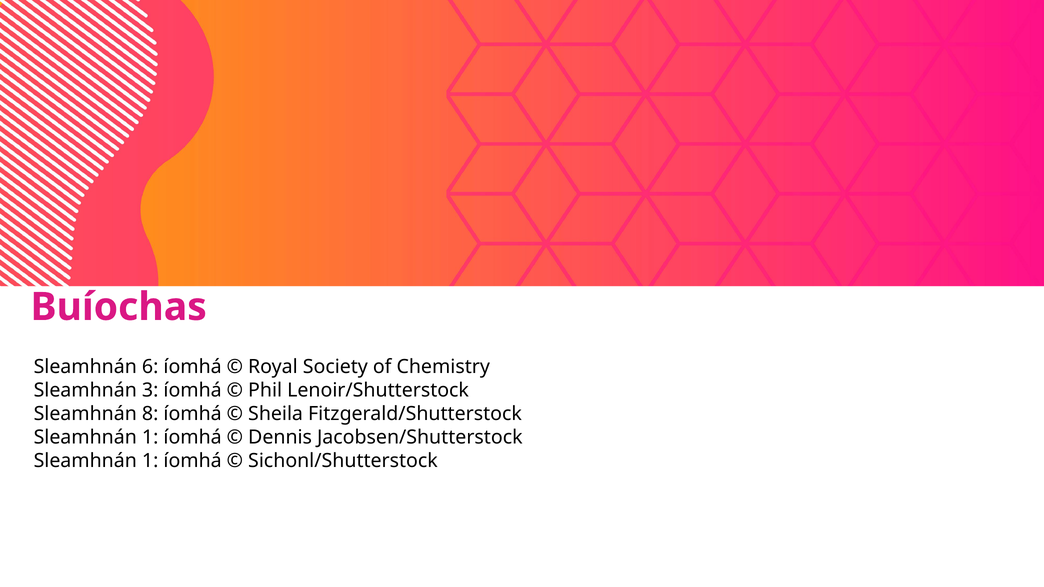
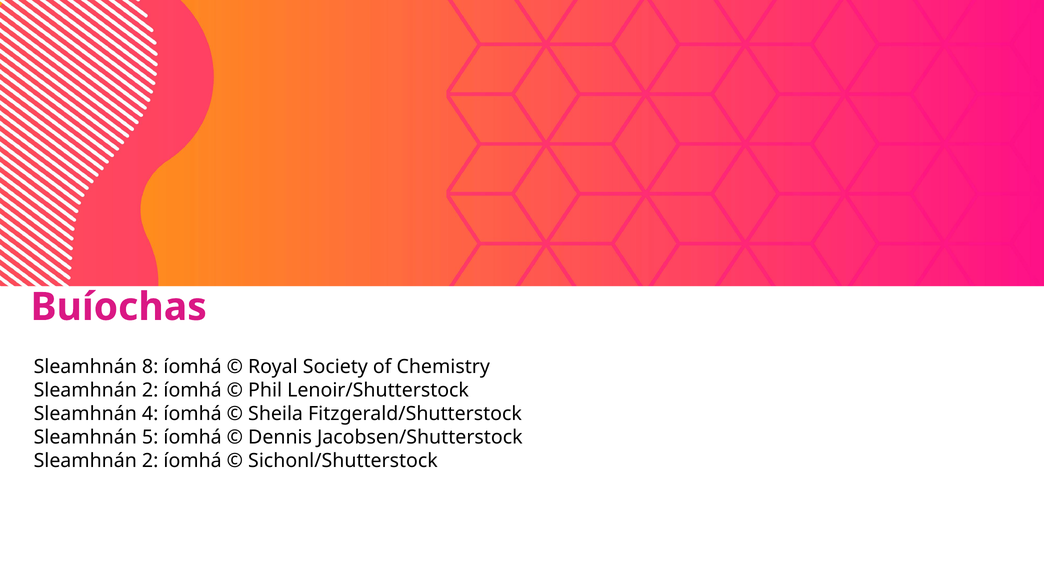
6: 6 -> 8
3 at (150, 390): 3 -> 2
8: 8 -> 4
1 at (150, 437): 1 -> 5
1 at (150, 461): 1 -> 2
